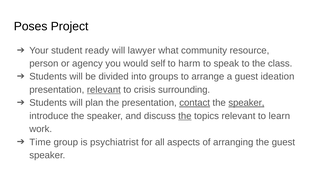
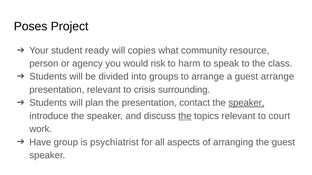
lawyer: lawyer -> copies
self: self -> risk
guest ideation: ideation -> arrange
relevant at (104, 90) underline: present -> none
contact underline: present -> none
learn: learn -> court
Time: Time -> Have
